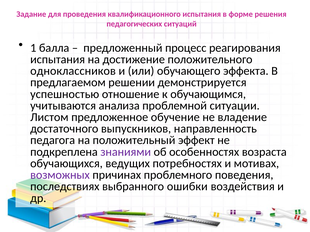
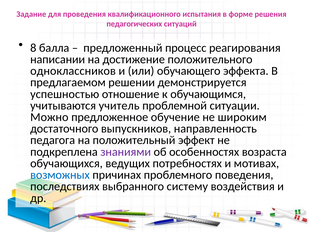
1: 1 -> 8
испытания at (58, 59): испытания -> написании
анализа: анализа -> учитель
Листом: Листом -> Можно
владение: владение -> широким
возможных colour: purple -> blue
ошибки: ошибки -> систему
